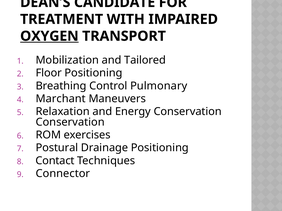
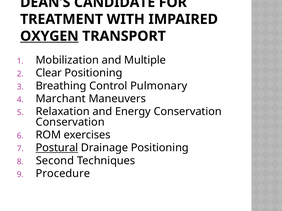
Tailored: Tailored -> Multiple
Floor: Floor -> Clear
Postural underline: none -> present
Contact: Contact -> Second
Connector: Connector -> Procedure
